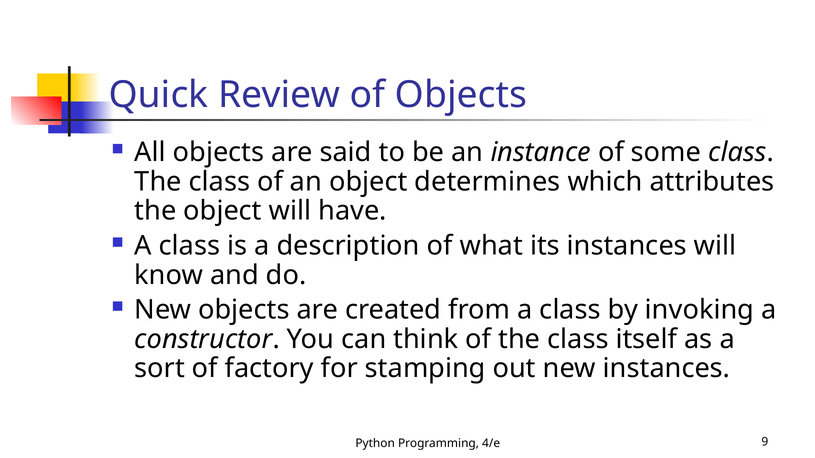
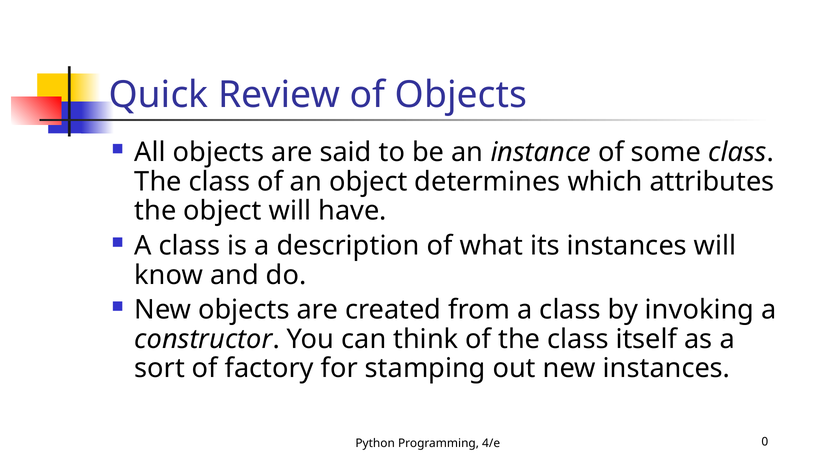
9: 9 -> 0
